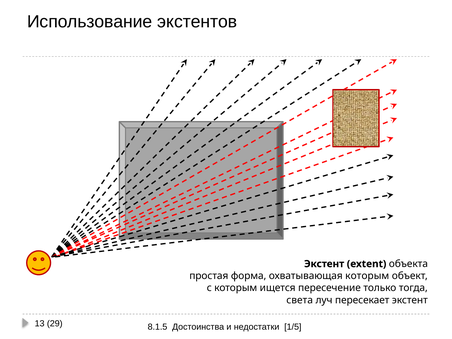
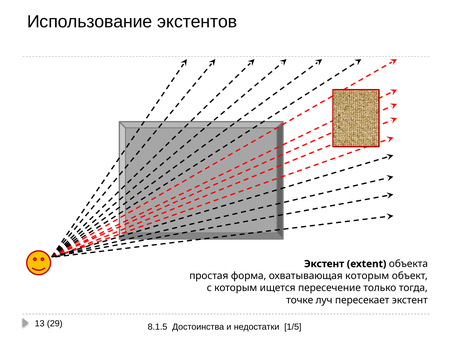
света: света -> точке
